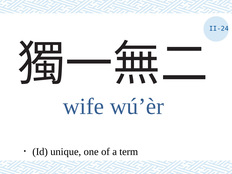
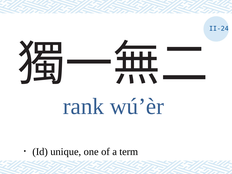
wife: wife -> rank
